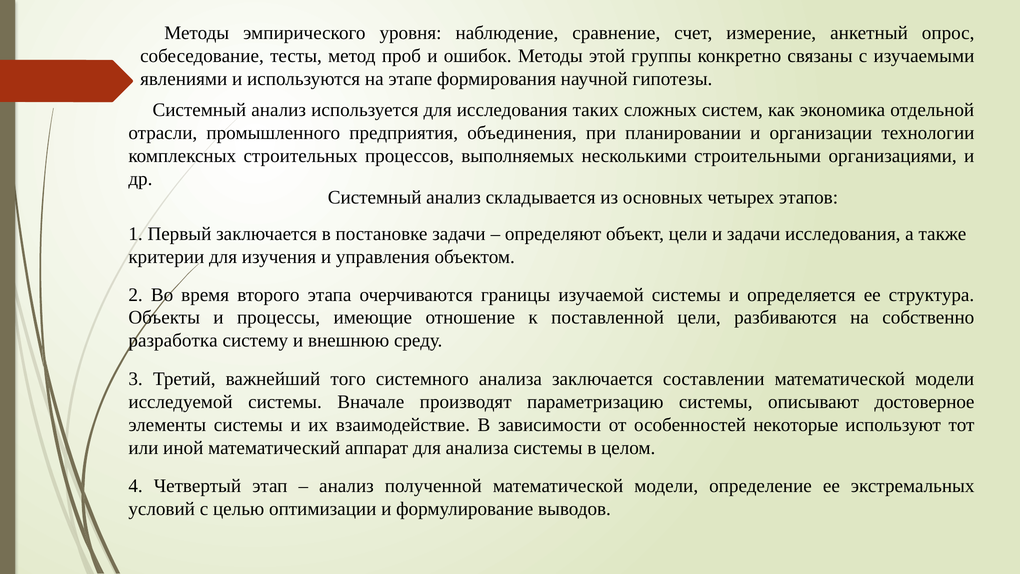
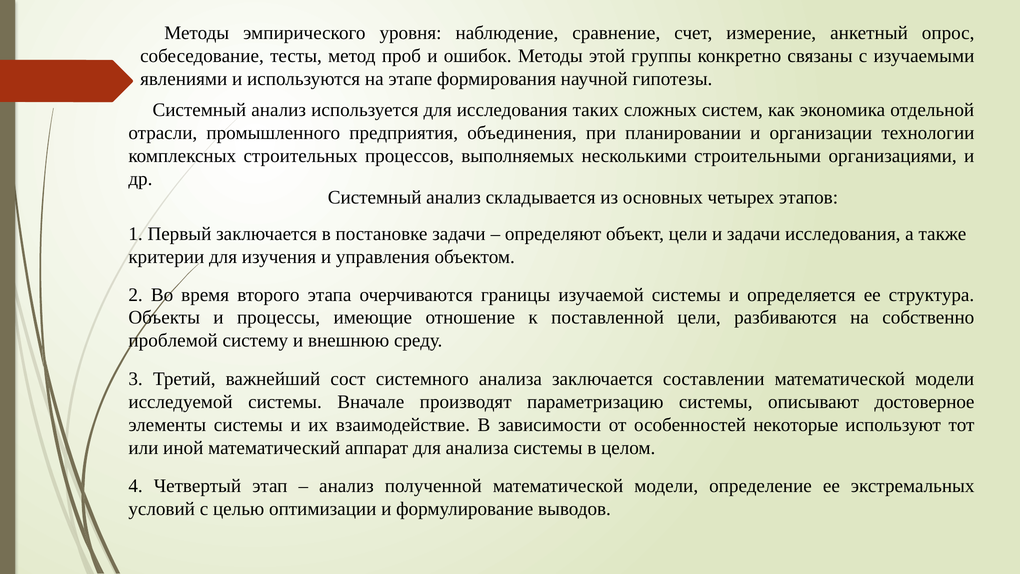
разработка: разработка -> проблемой
того: того -> сост
